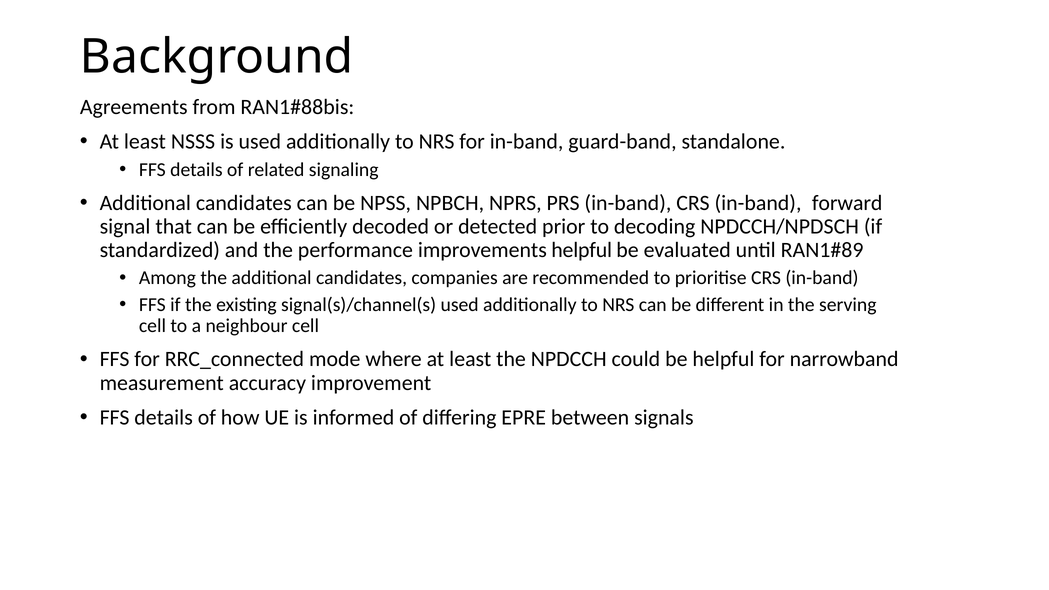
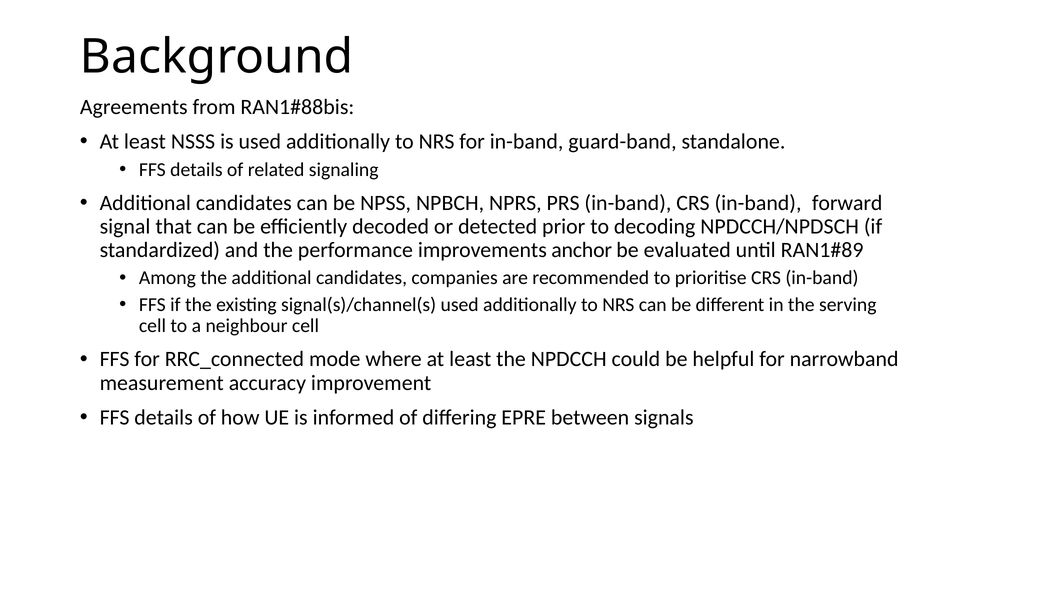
improvements helpful: helpful -> anchor
